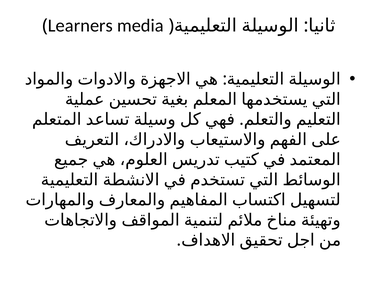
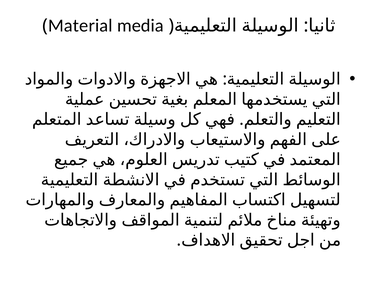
Learners: Learners -> Material
